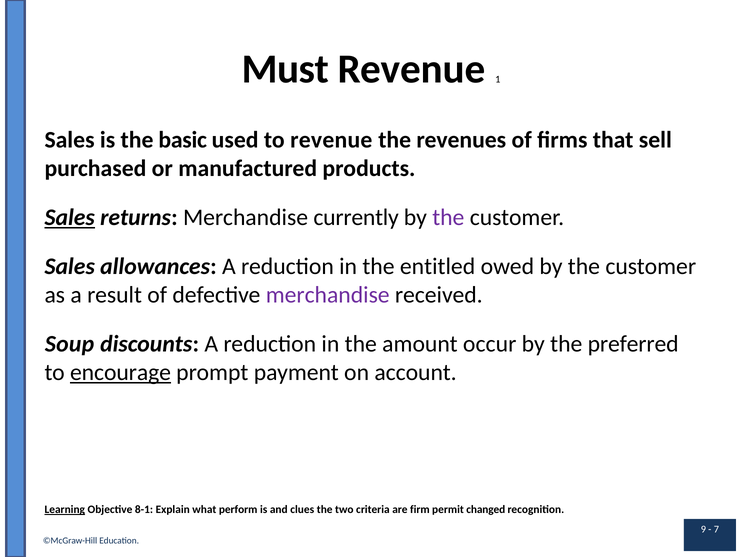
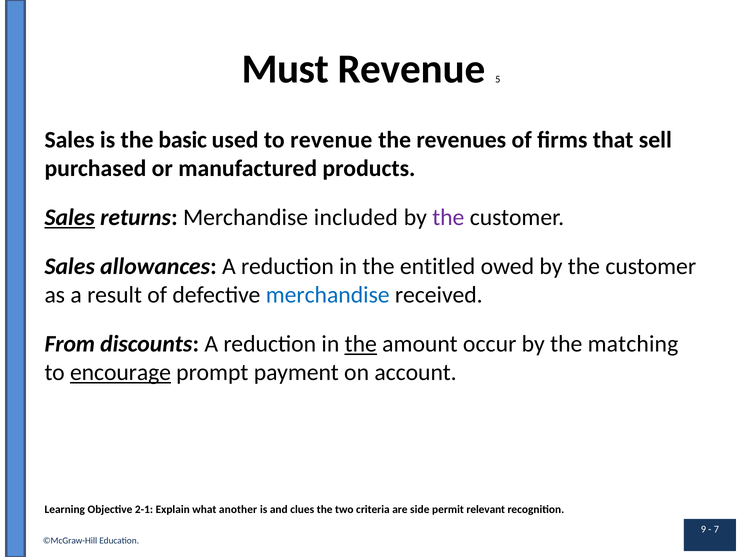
1: 1 -> 5
currently: currently -> included
merchandise at (328, 295) colour: purple -> blue
Soup: Soup -> From
the at (361, 344) underline: none -> present
preferred: preferred -> matching
Learning underline: present -> none
8-1: 8-1 -> 2-1
perform: perform -> another
firm: firm -> side
changed: changed -> relevant
